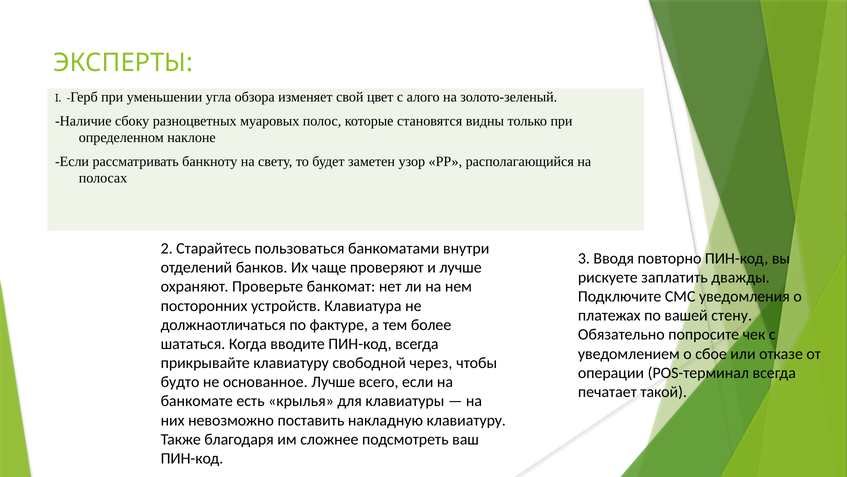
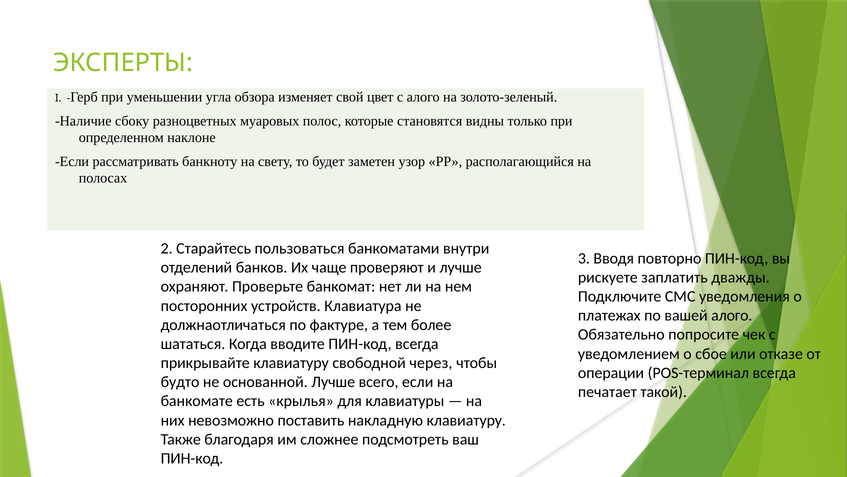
вашей стену: стену -> алого
основанное: основанное -> основанной
